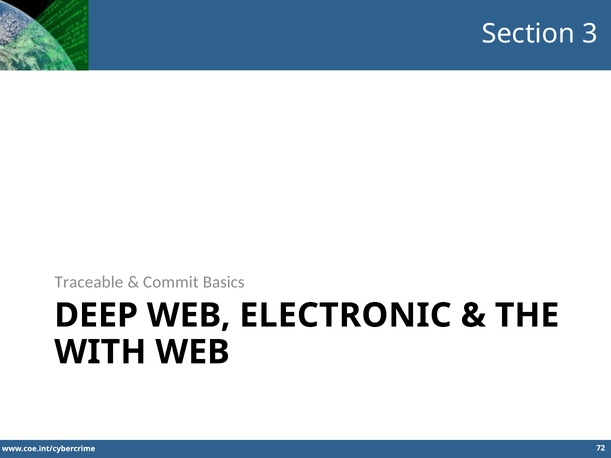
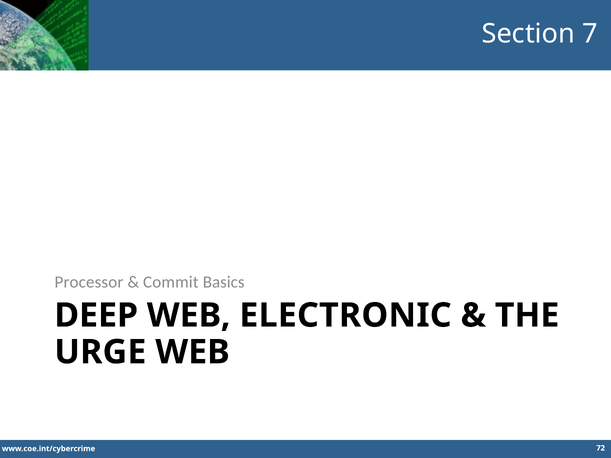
3: 3 -> 7
Traceable: Traceable -> Processor
WITH: WITH -> URGE
